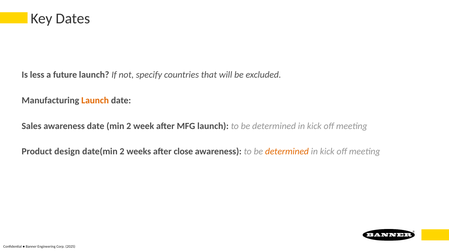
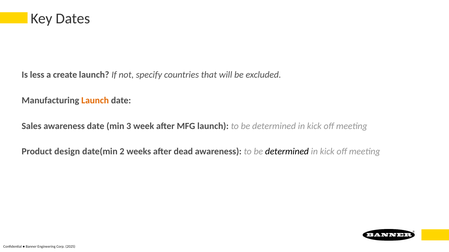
future: future -> create
min 2: 2 -> 3
close: close -> dead
determined at (287, 152) colour: orange -> black
